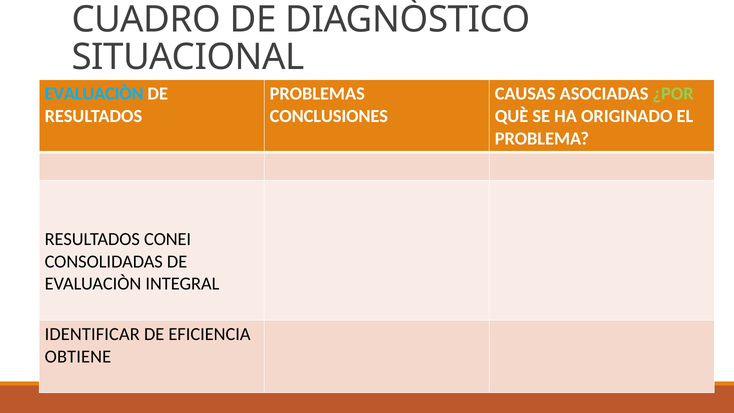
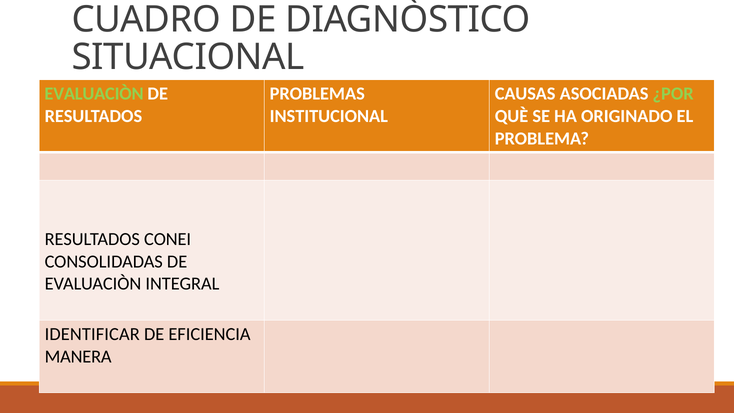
EVALUACIÒN at (94, 94) colour: light blue -> light green
CONCLUSIONES: CONCLUSIONES -> INSTITUCIONAL
OBTIENE: OBTIENE -> MANERA
